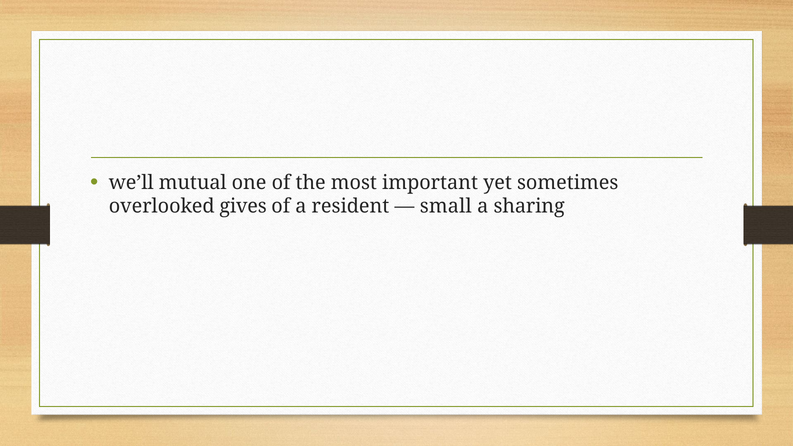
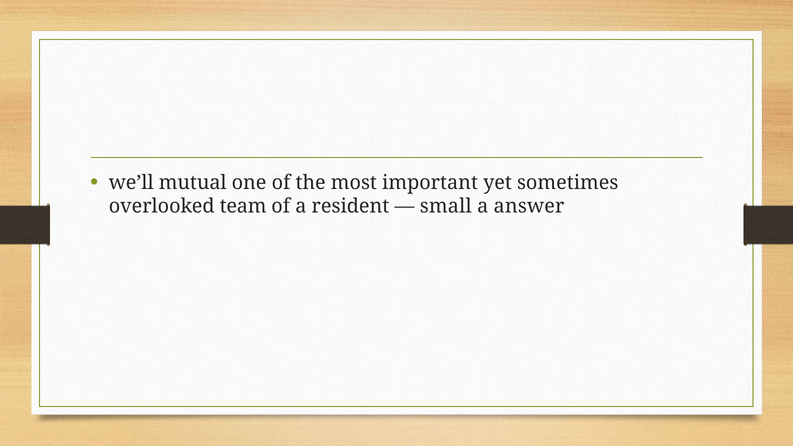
gives: gives -> team
sharing: sharing -> answer
